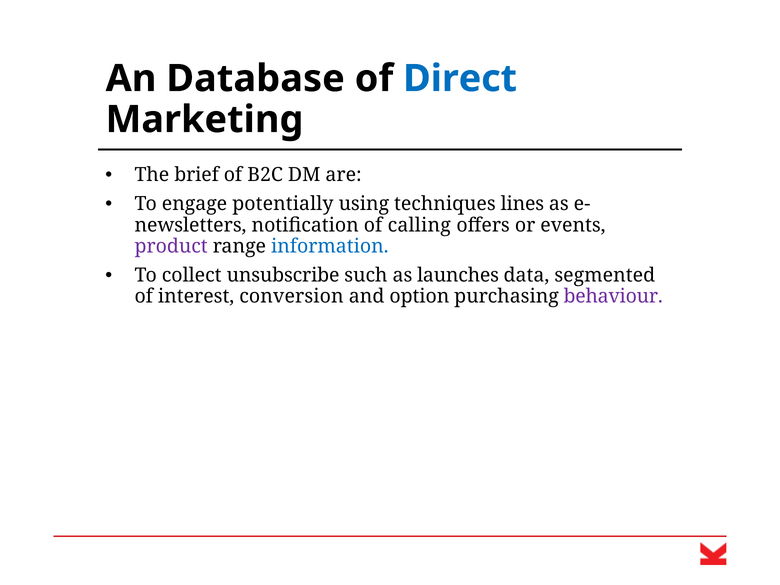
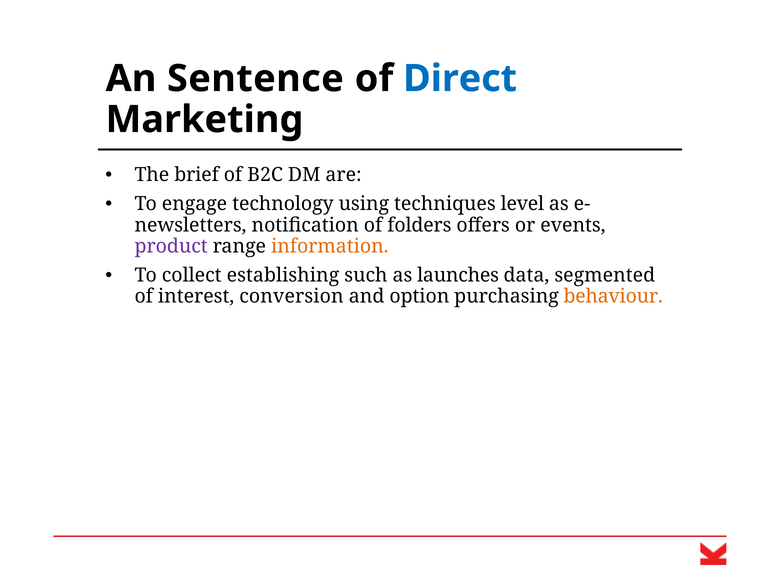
Database: Database -> Sentence
potentially: potentially -> technology
lines: lines -> level
calling: calling -> folders
information colour: blue -> orange
unsubscribe: unsubscribe -> establishing
behaviour colour: purple -> orange
